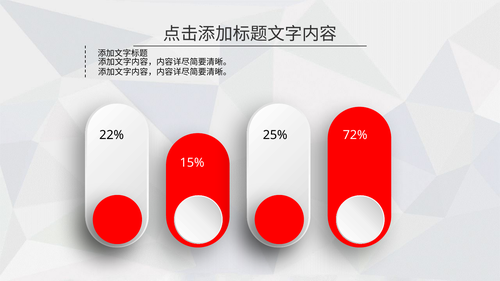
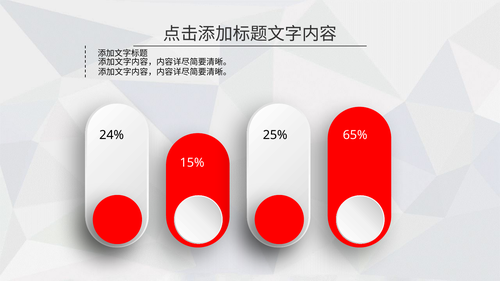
22%: 22% -> 24%
72%: 72% -> 65%
